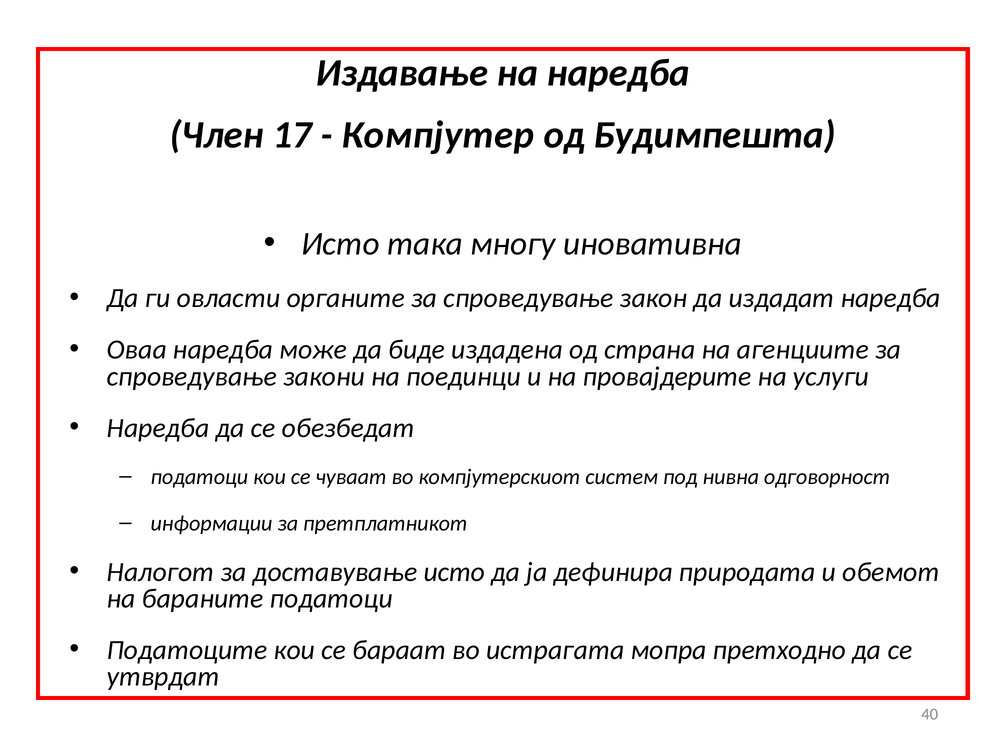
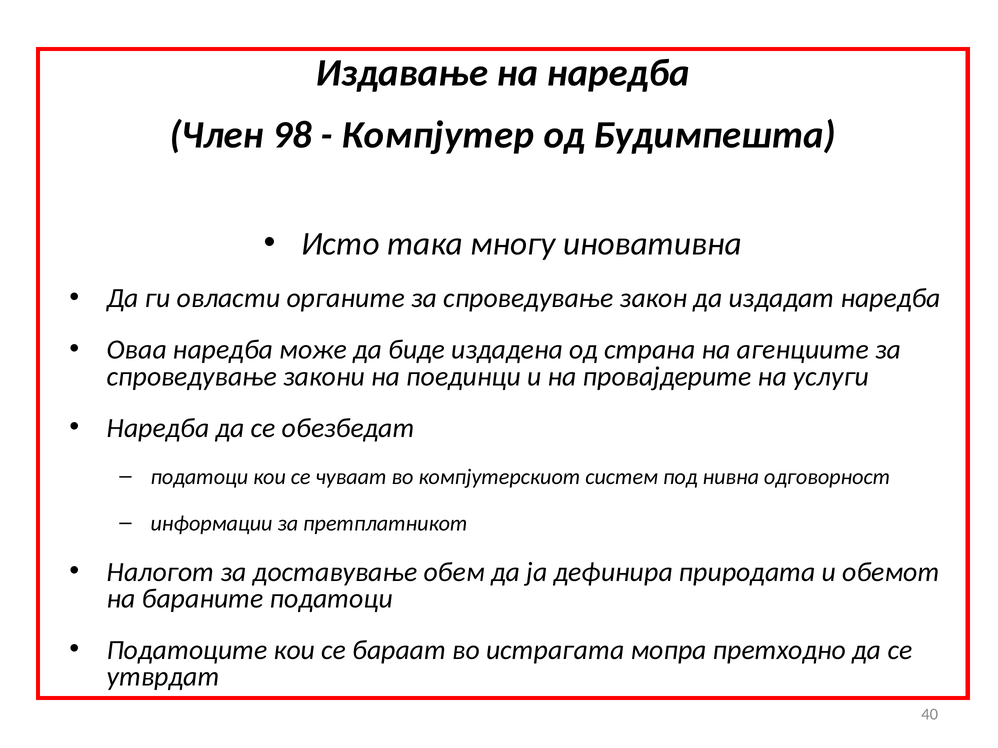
17: 17 -> 98
доставување исто: исто -> обем
